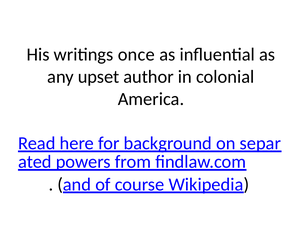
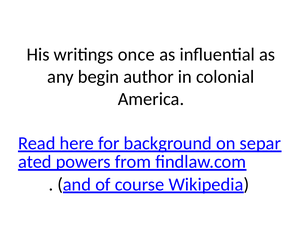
upset: upset -> begin
